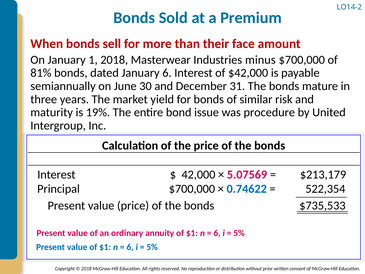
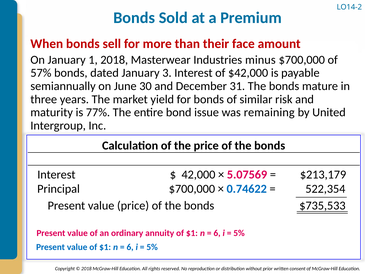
81%: 81% -> 57%
January 6: 6 -> 3
19%: 19% -> 77%
procedure: procedure -> remaining
